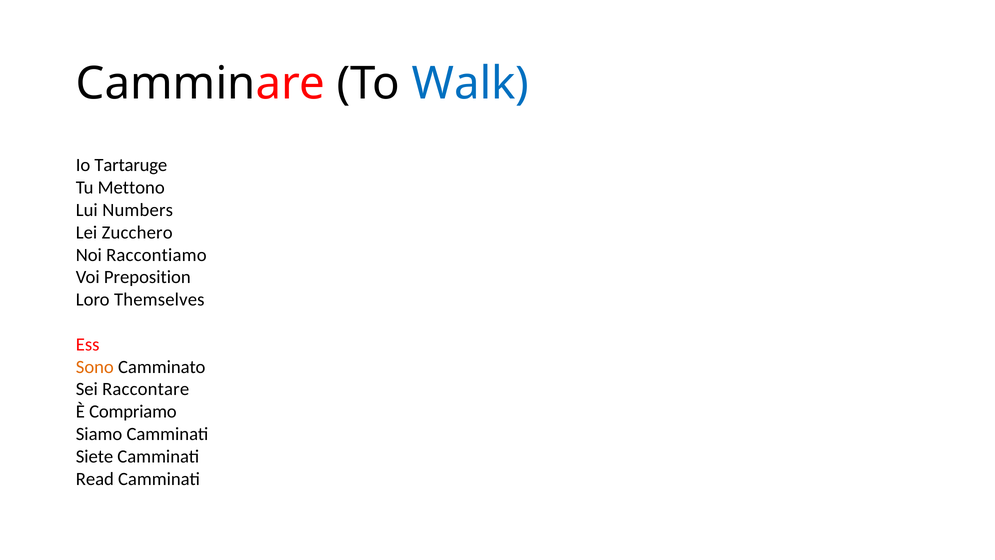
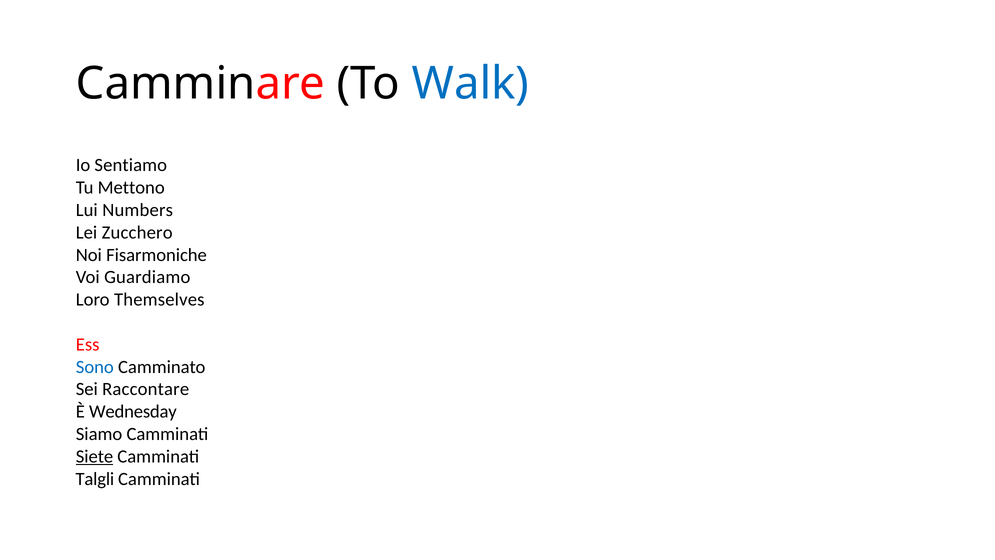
Tartaruge: Tartaruge -> Sentiamo
Raccontiamo: Raccontiamo -> Fisarmoniche
Preposition: Preposition -> Guardiamo
Sono colour: orange -> blue
Compriamo: Compriamo -> Wednesday
Siete underline: none -> present
Read: Read -> Talgli
